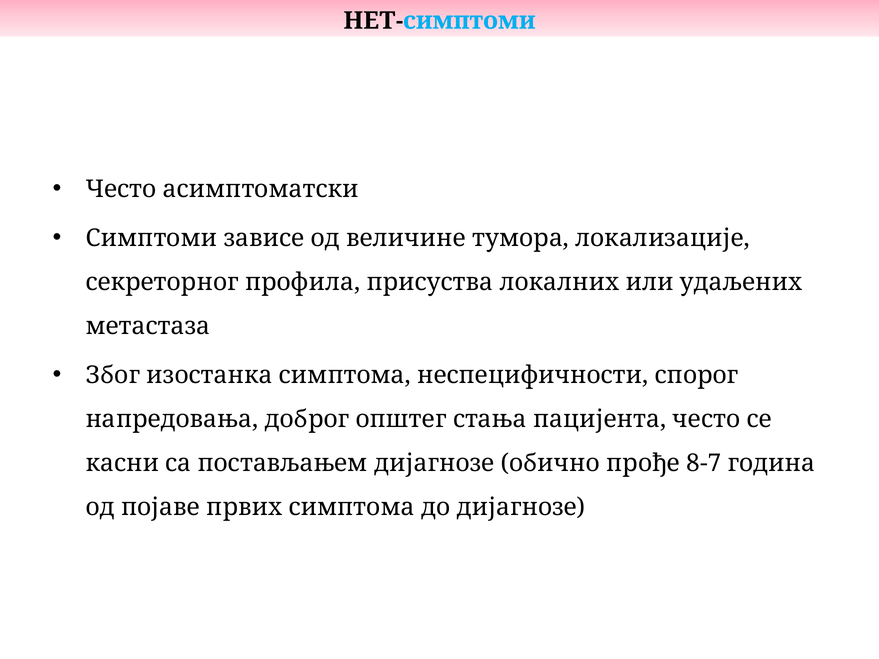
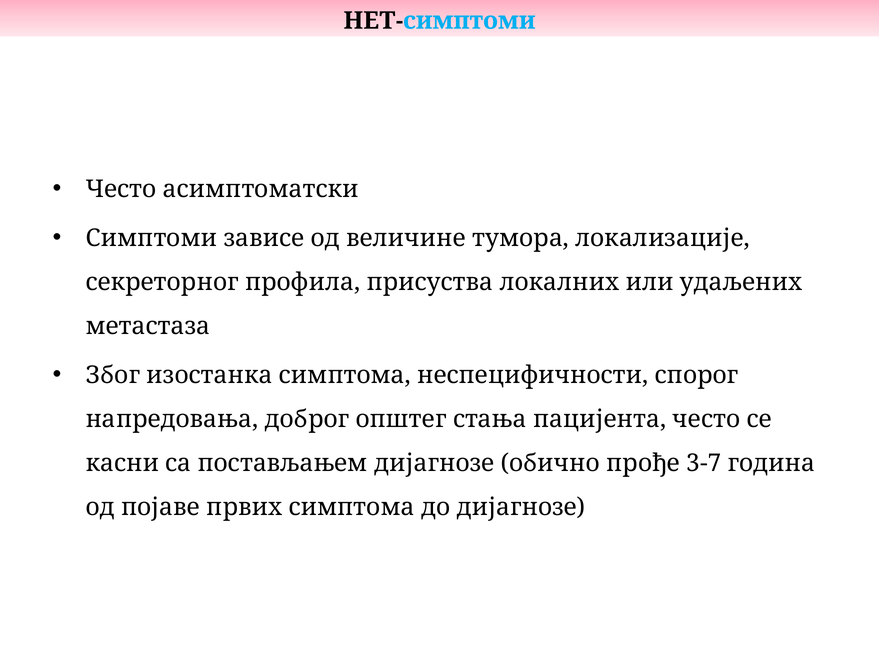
8-7: 8-7 -> 3-7
